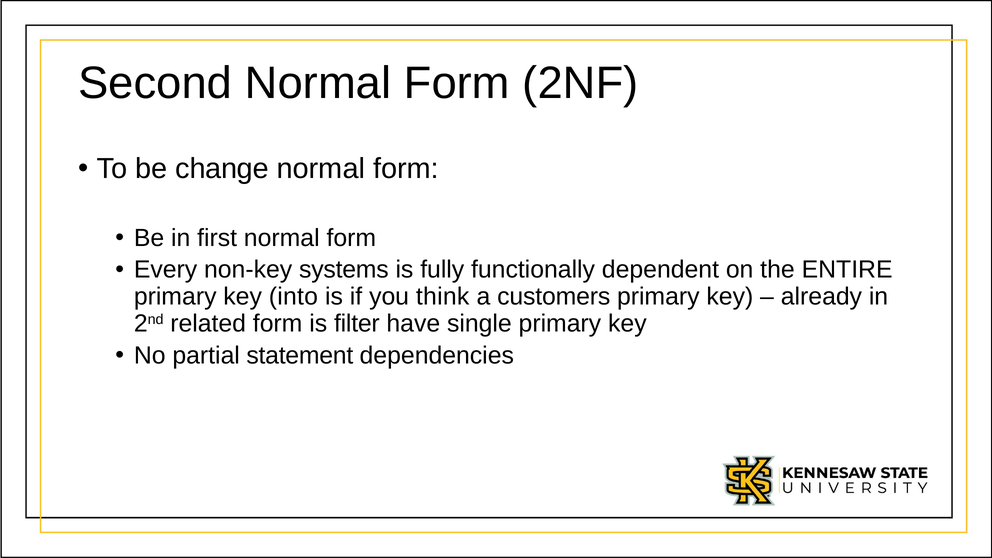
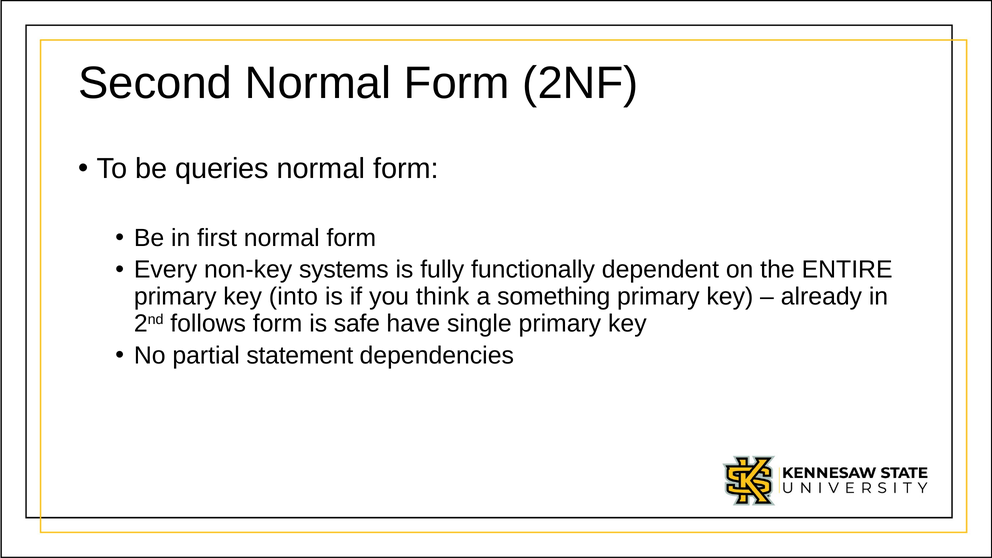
change: change -> queries
customers: customers -> something
related: related -> follows
filter: filter -> safe
